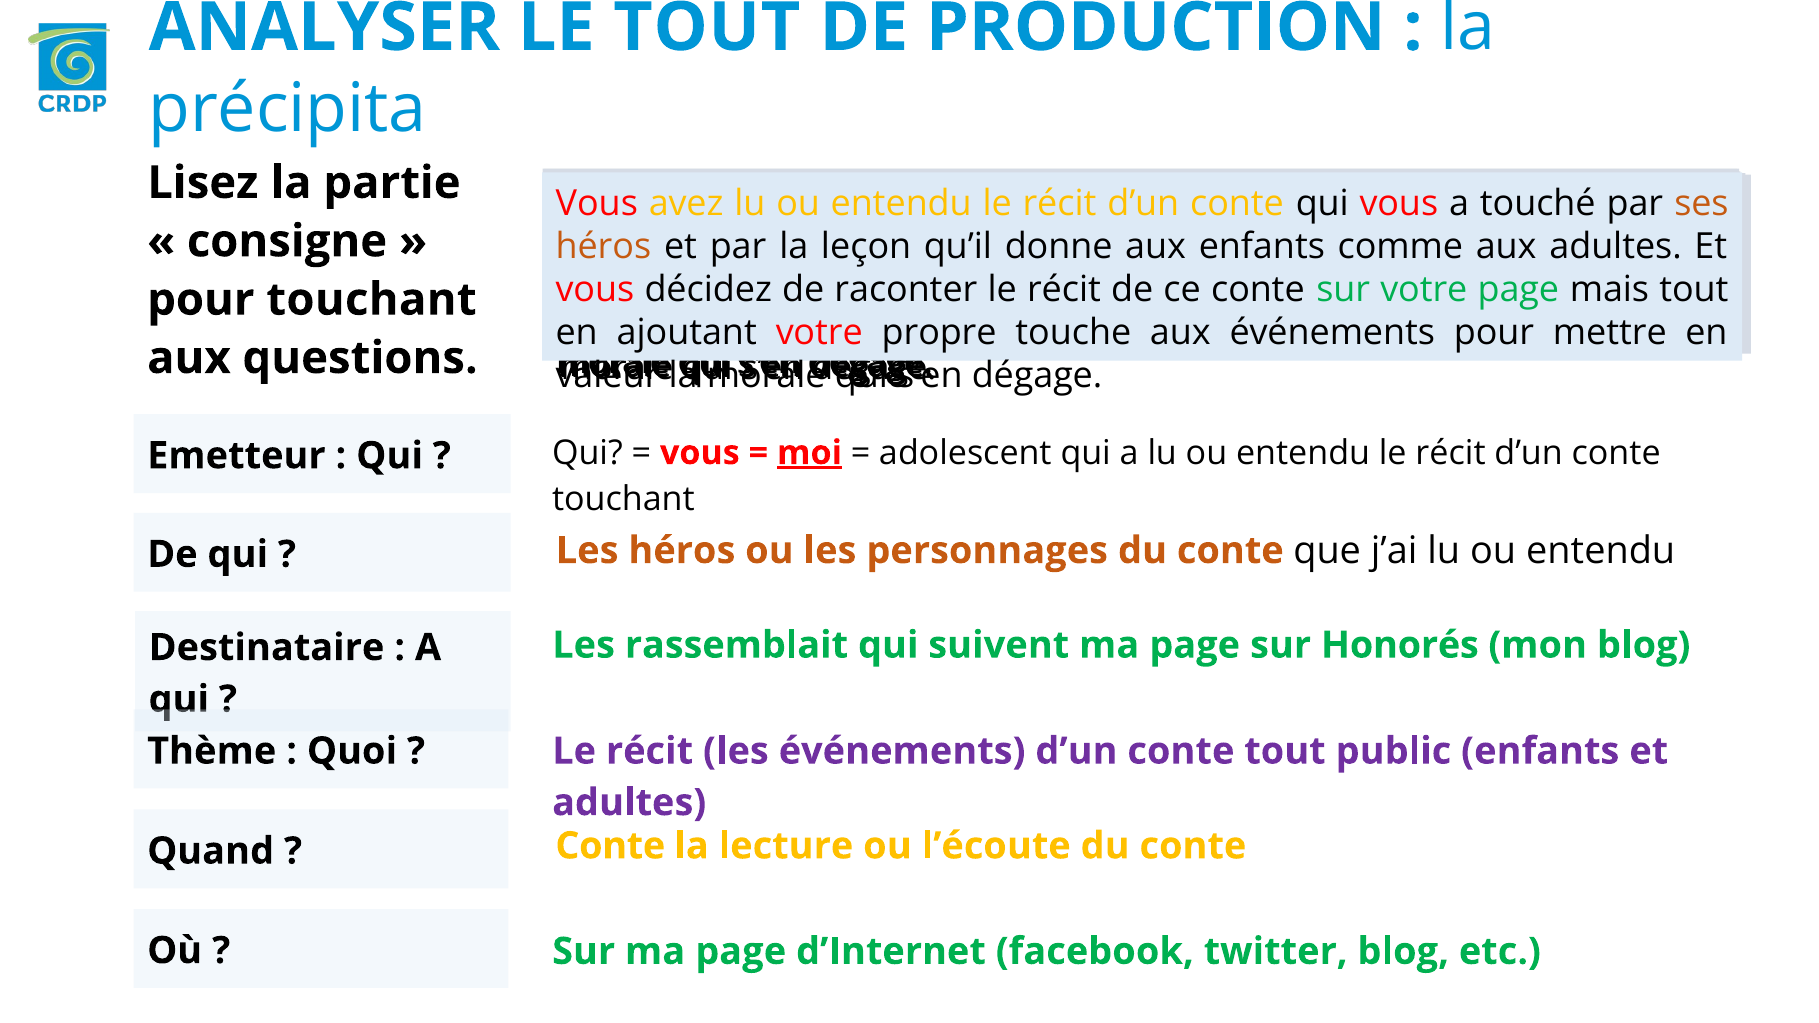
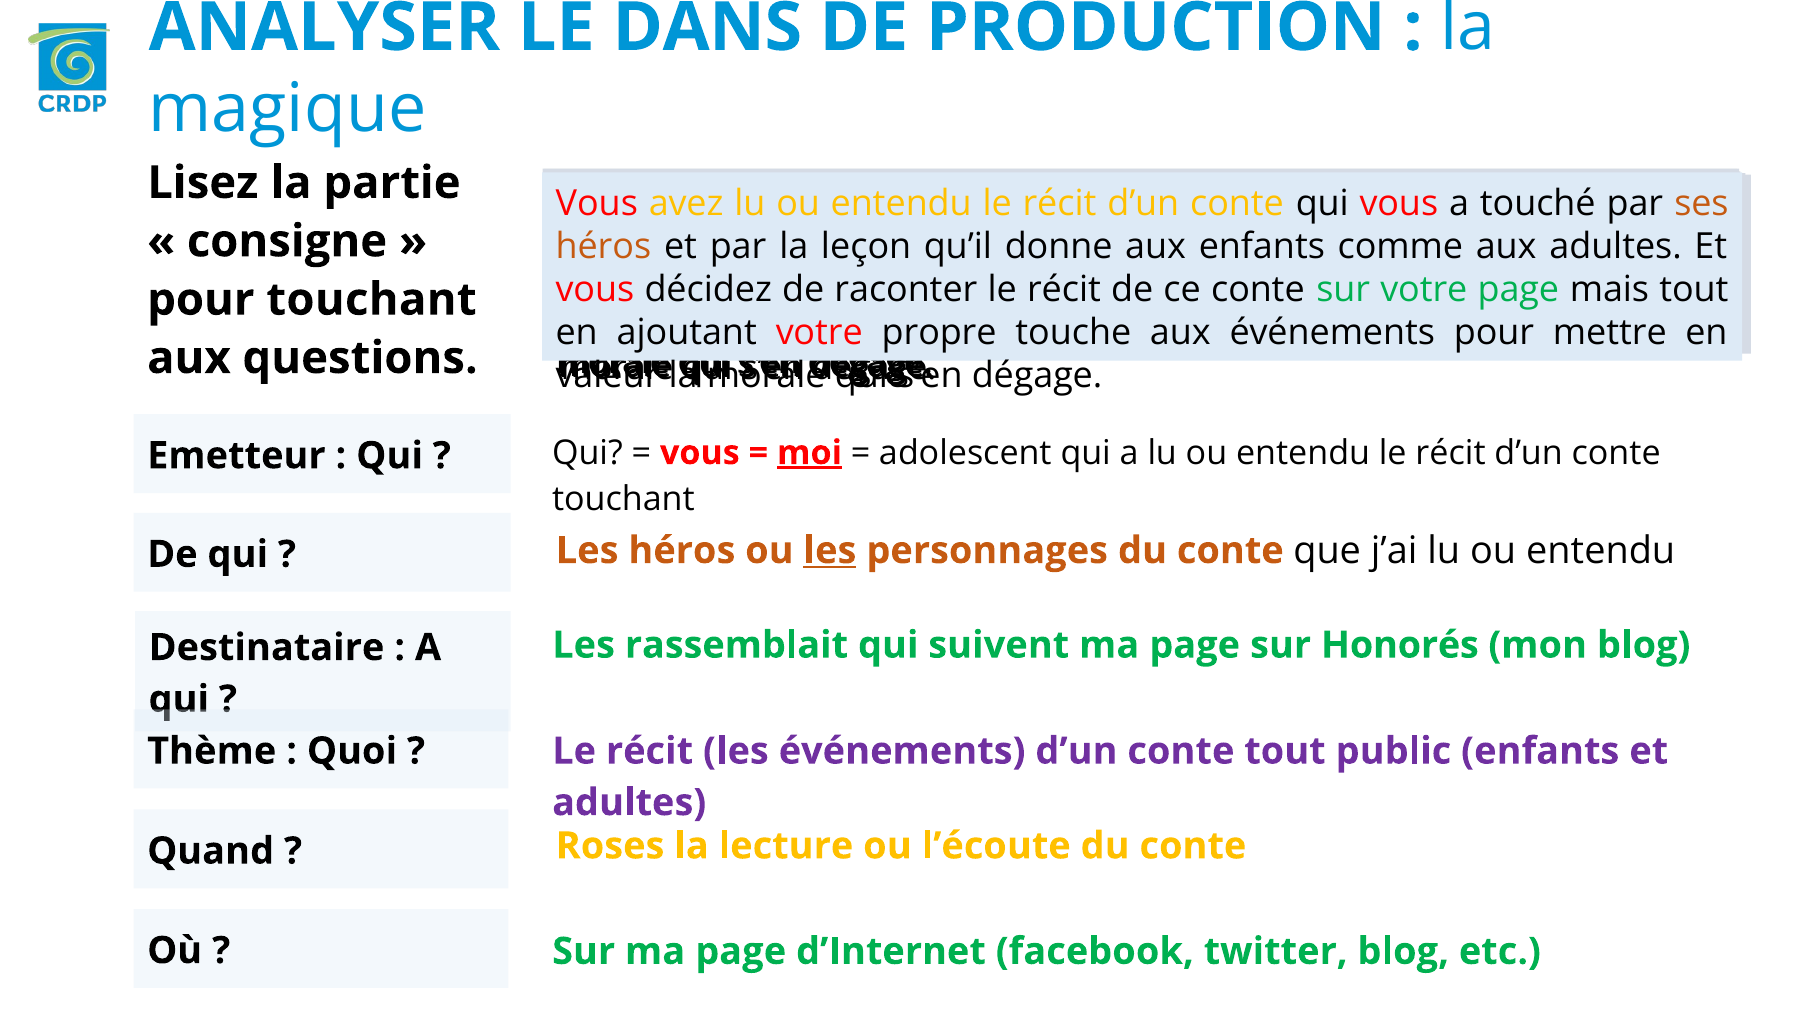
LE TOUT: TOUT -> DANS
précipita: précipita -> magique
les at (830, 551) underline: none -> present
Conte at (610, 846): Conte -> Roses
